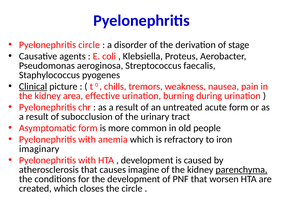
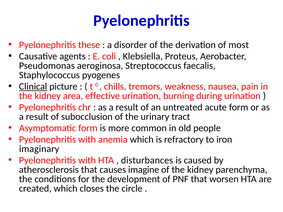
Pyelonephritis circle: circle -> these
stage: stage -> most
development at (147, 160): development -> disturbances
parenchyma underline: present -> none
